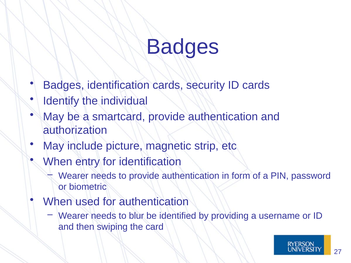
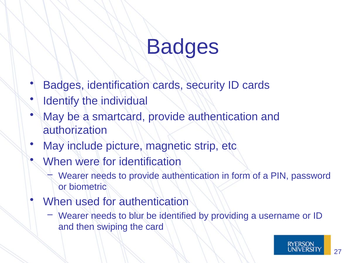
entry: entry -> were
